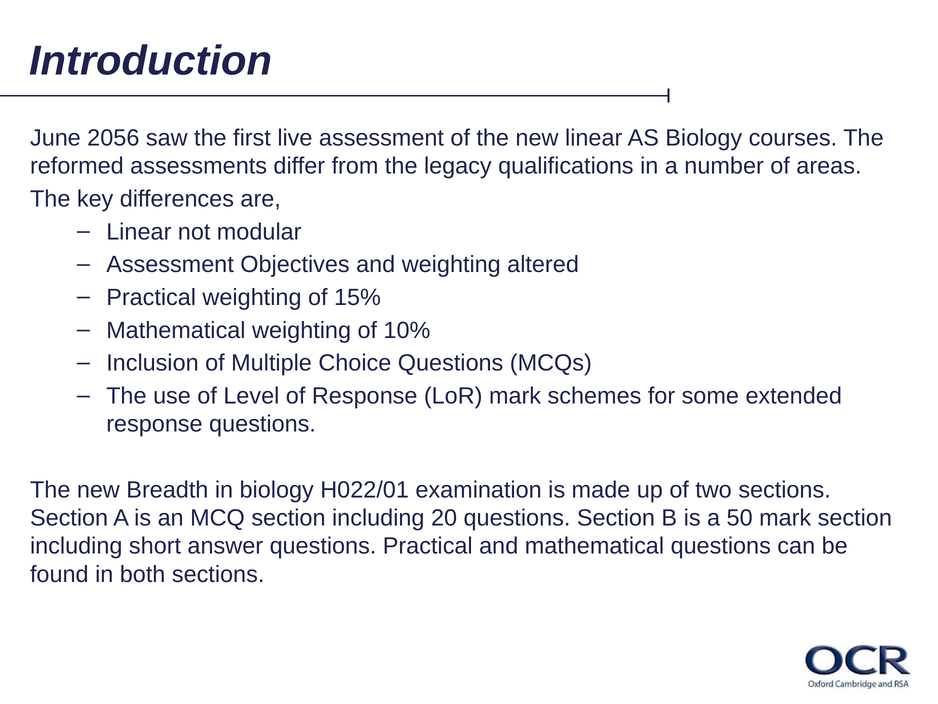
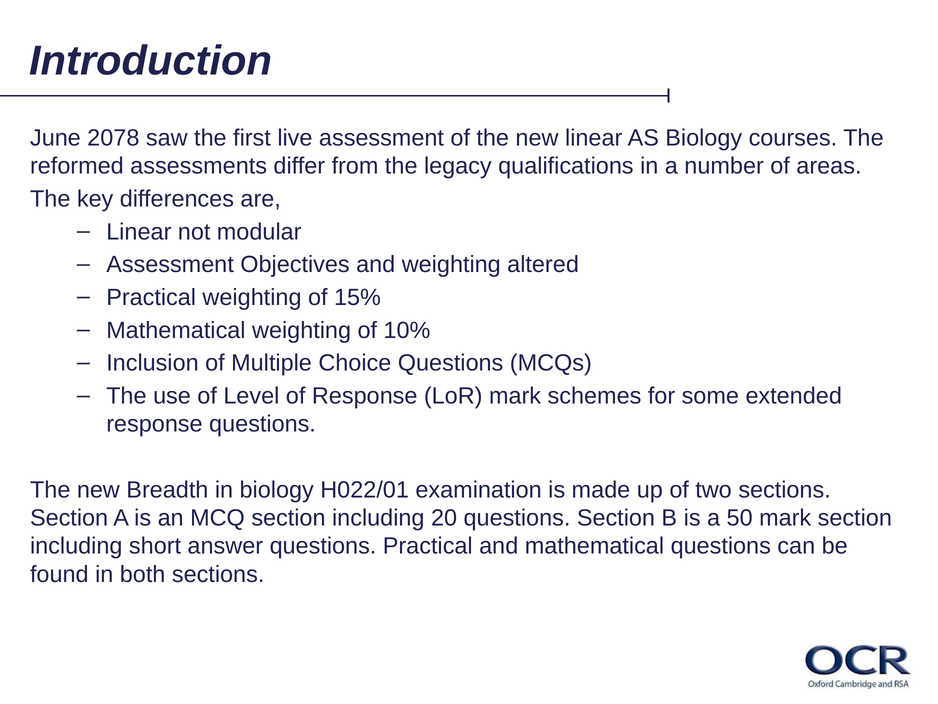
2056: 2056 -> 2078
